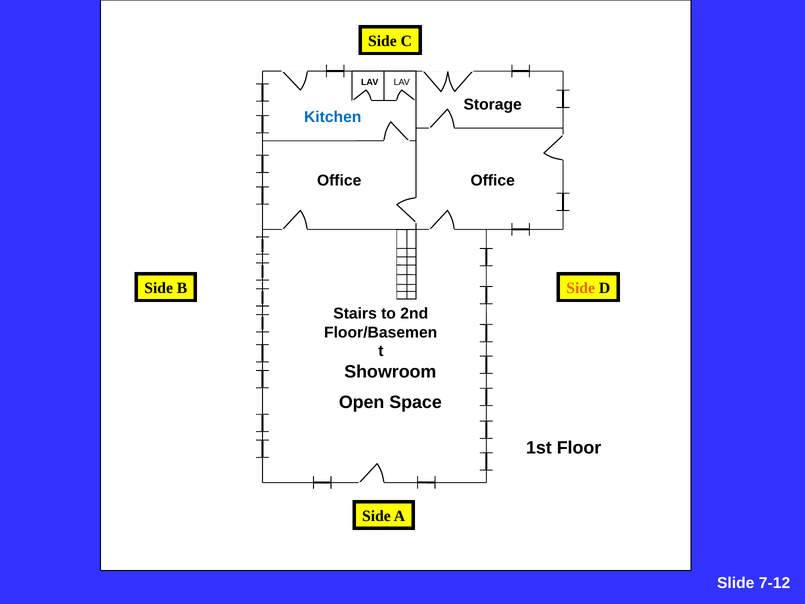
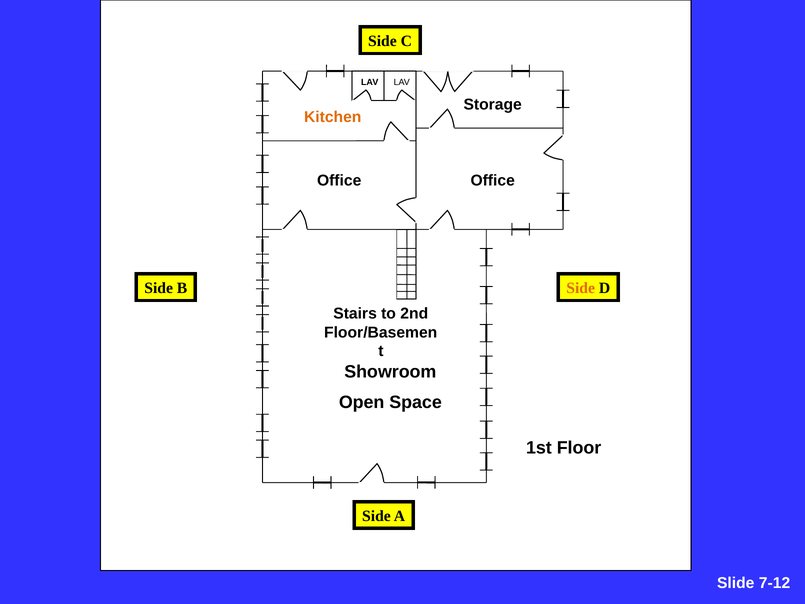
Kitchen colour: blue -> orange
